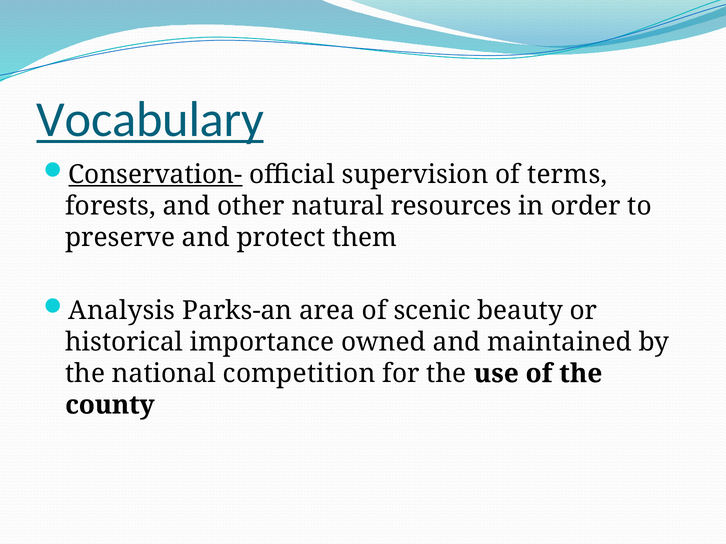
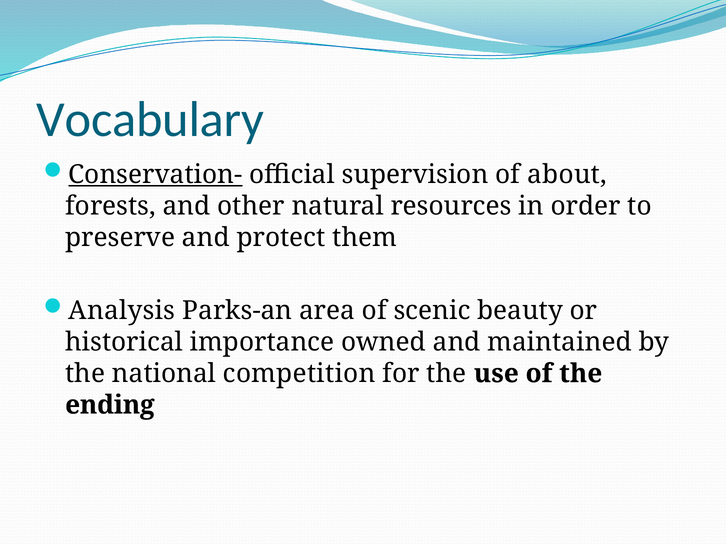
Vocabulary underline: present -> none
terms: terms -> about
county: county -> ending
